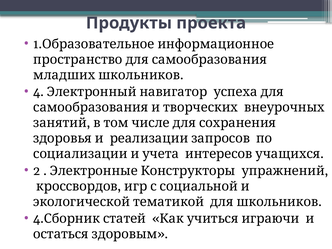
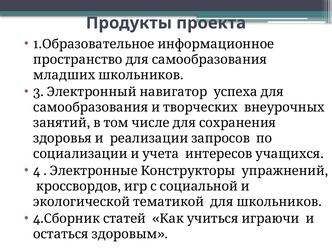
4 at (39, 92): 4 -> 3
2 at (37, 171): 2 -> 4
